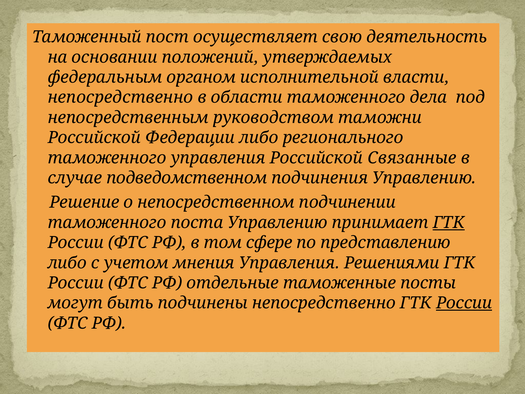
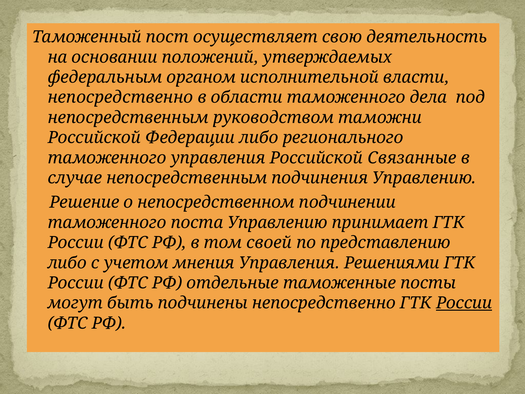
случае подведомственном: подведомственном -> непосредственным
ГТК at (449, 222) underline: present -> none
сфере: сфере -> своей
